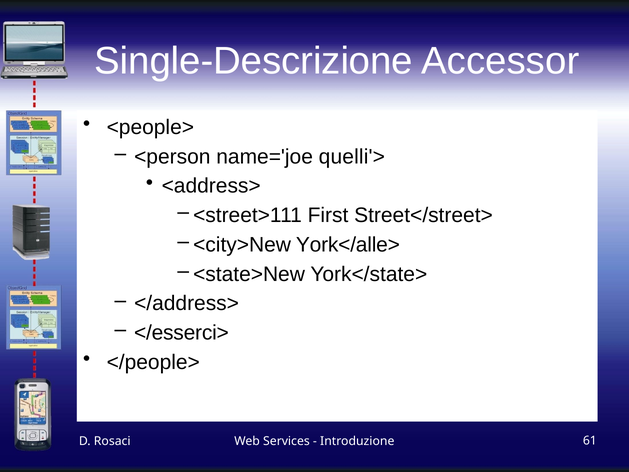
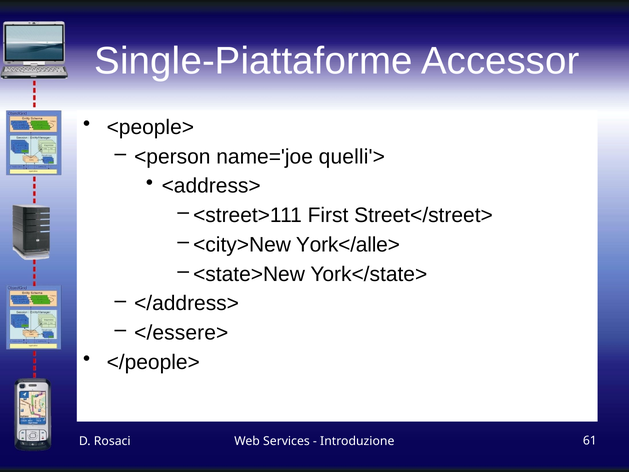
Single-Descrizione: Single-Descrizione -> Single-Piattaforme
</esserci>: </esserci> -> </essere>
